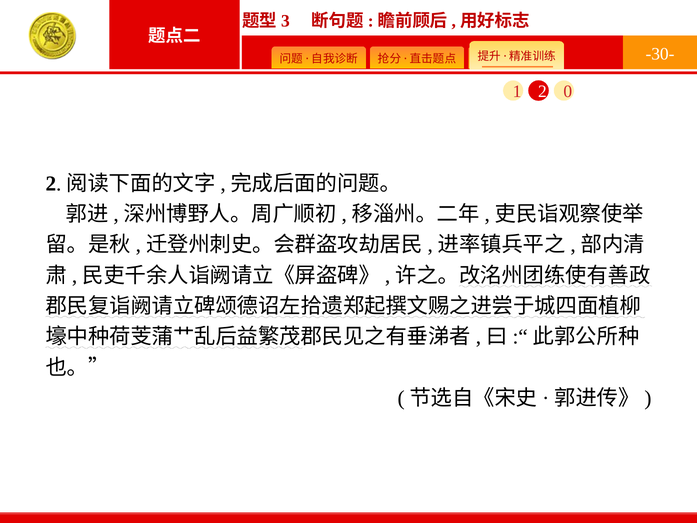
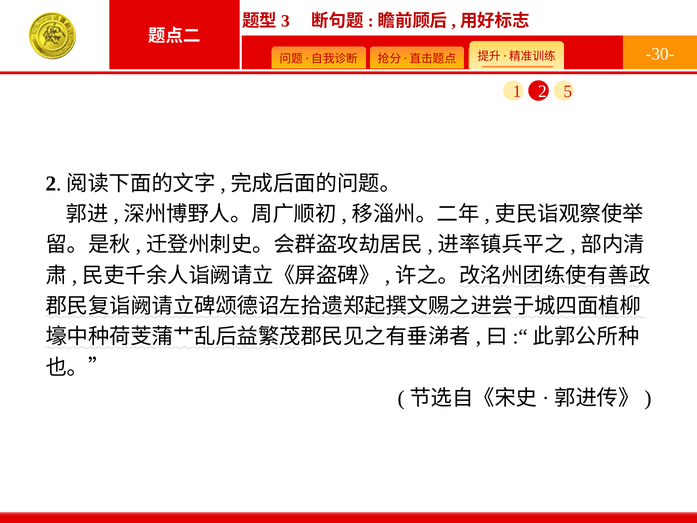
0: 0 -> 5
